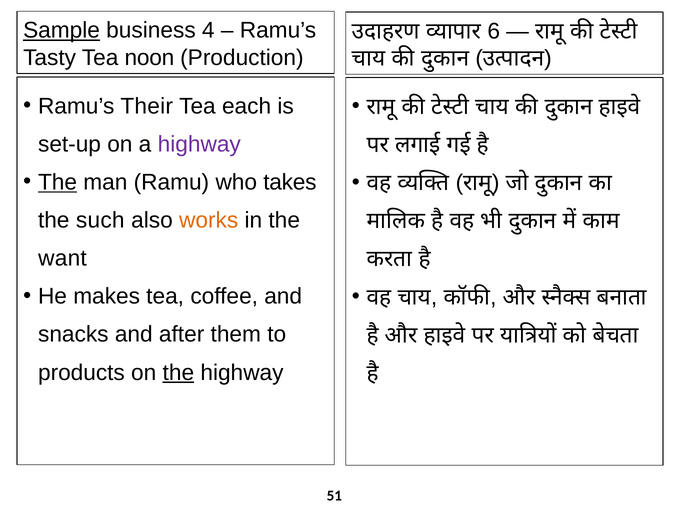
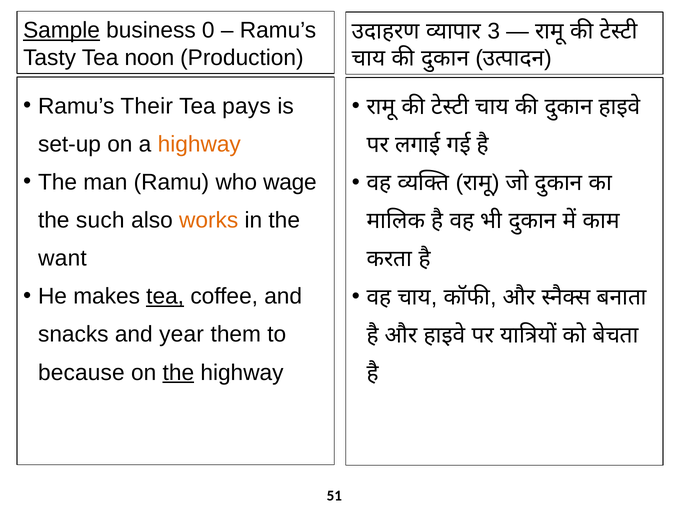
4: 4 -> 0
6: 6 -> 3
each: each -> pays
highway at (199, 144) colour: purple -> orange
The at (58, 182) underline: present -> none
takes: takes -> wage
tea at (165, 296) underline: none -> present
after: after -> year
products: products -> because
